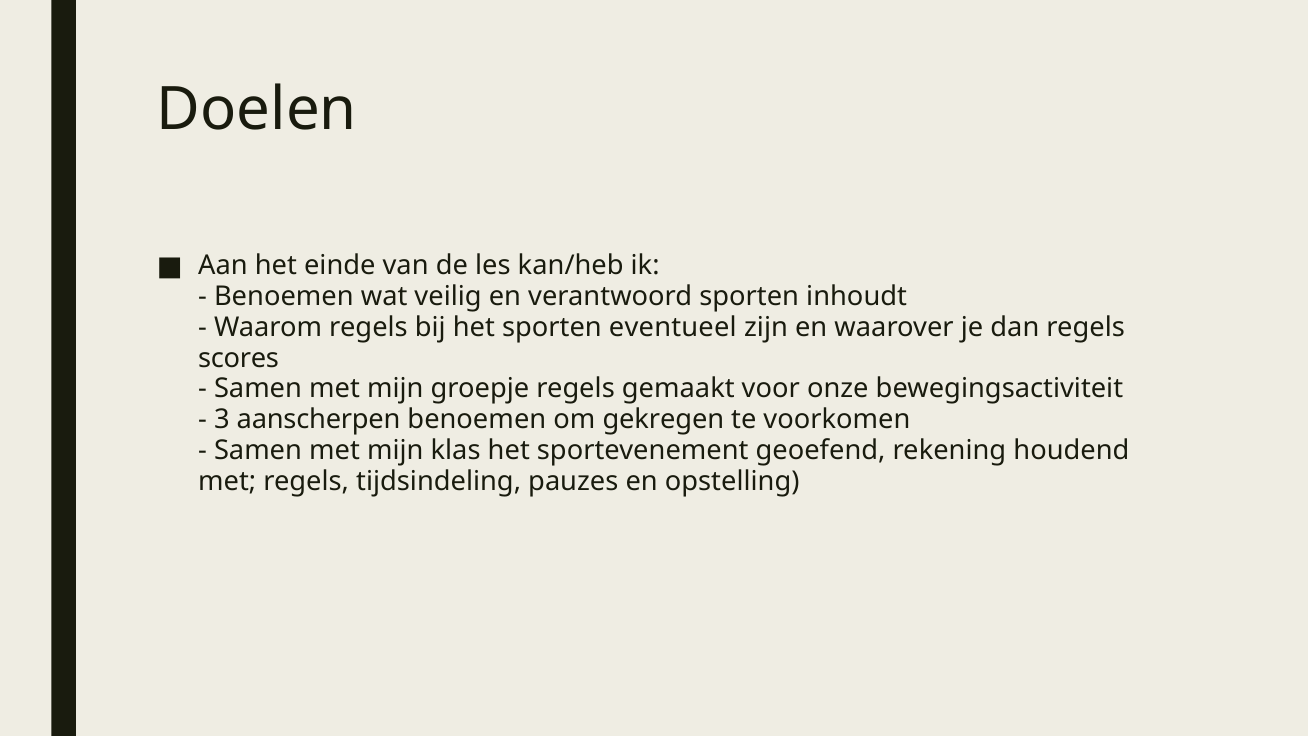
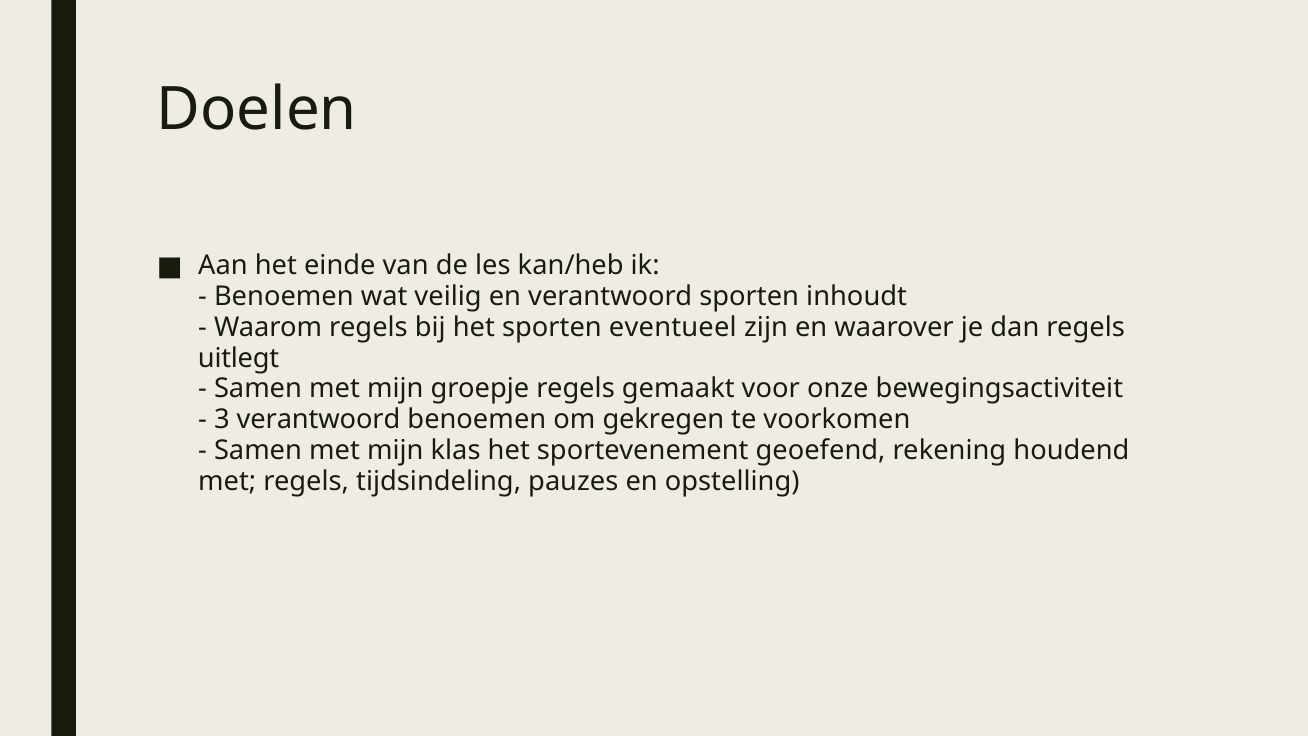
scores: scores -> uitlegt
3 aanscherpen: aanscherpen -> verantwoord
